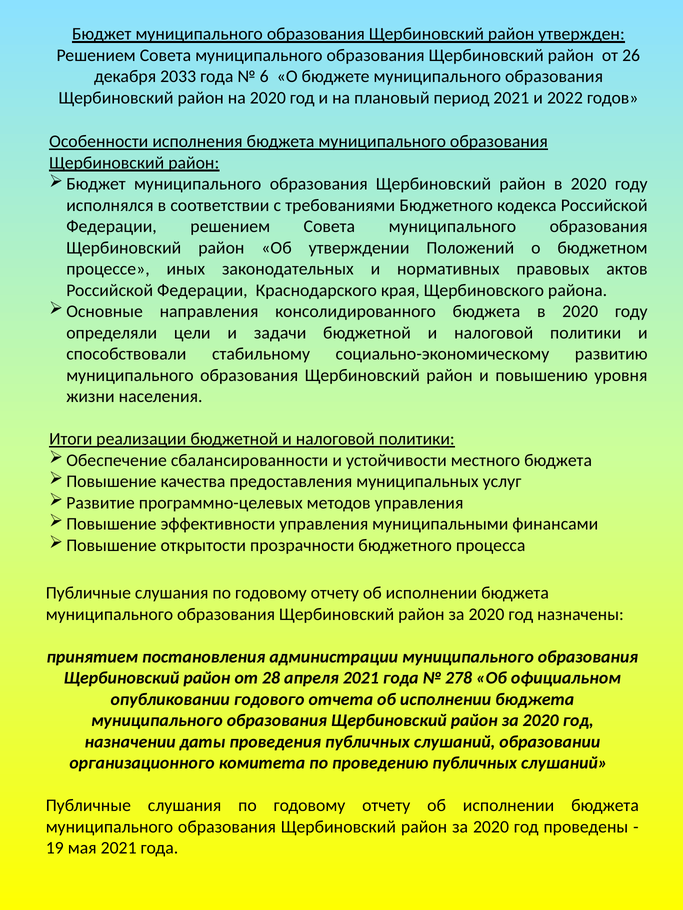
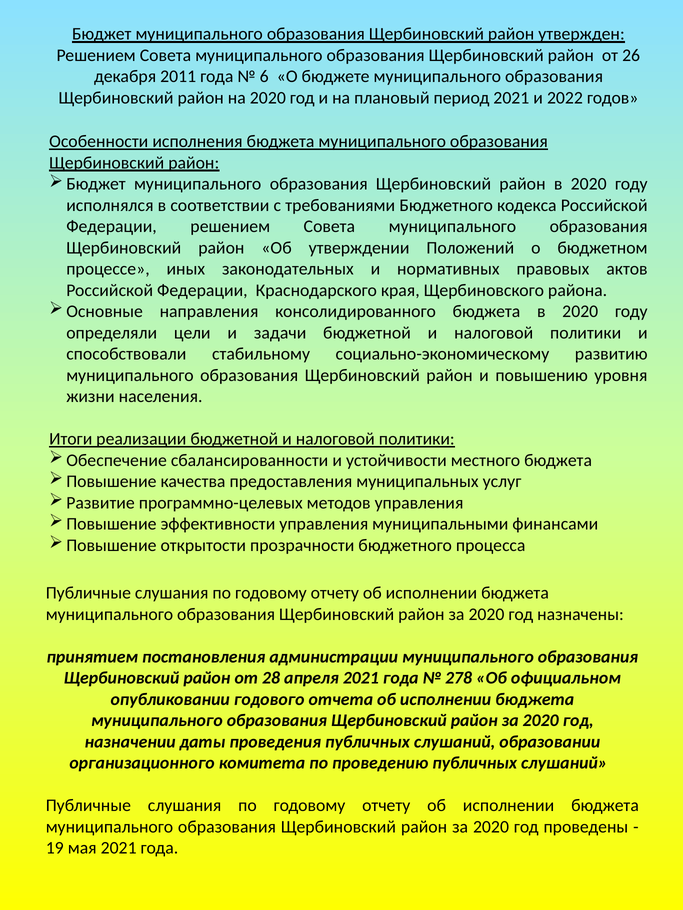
2033: 2033 -> 2011
